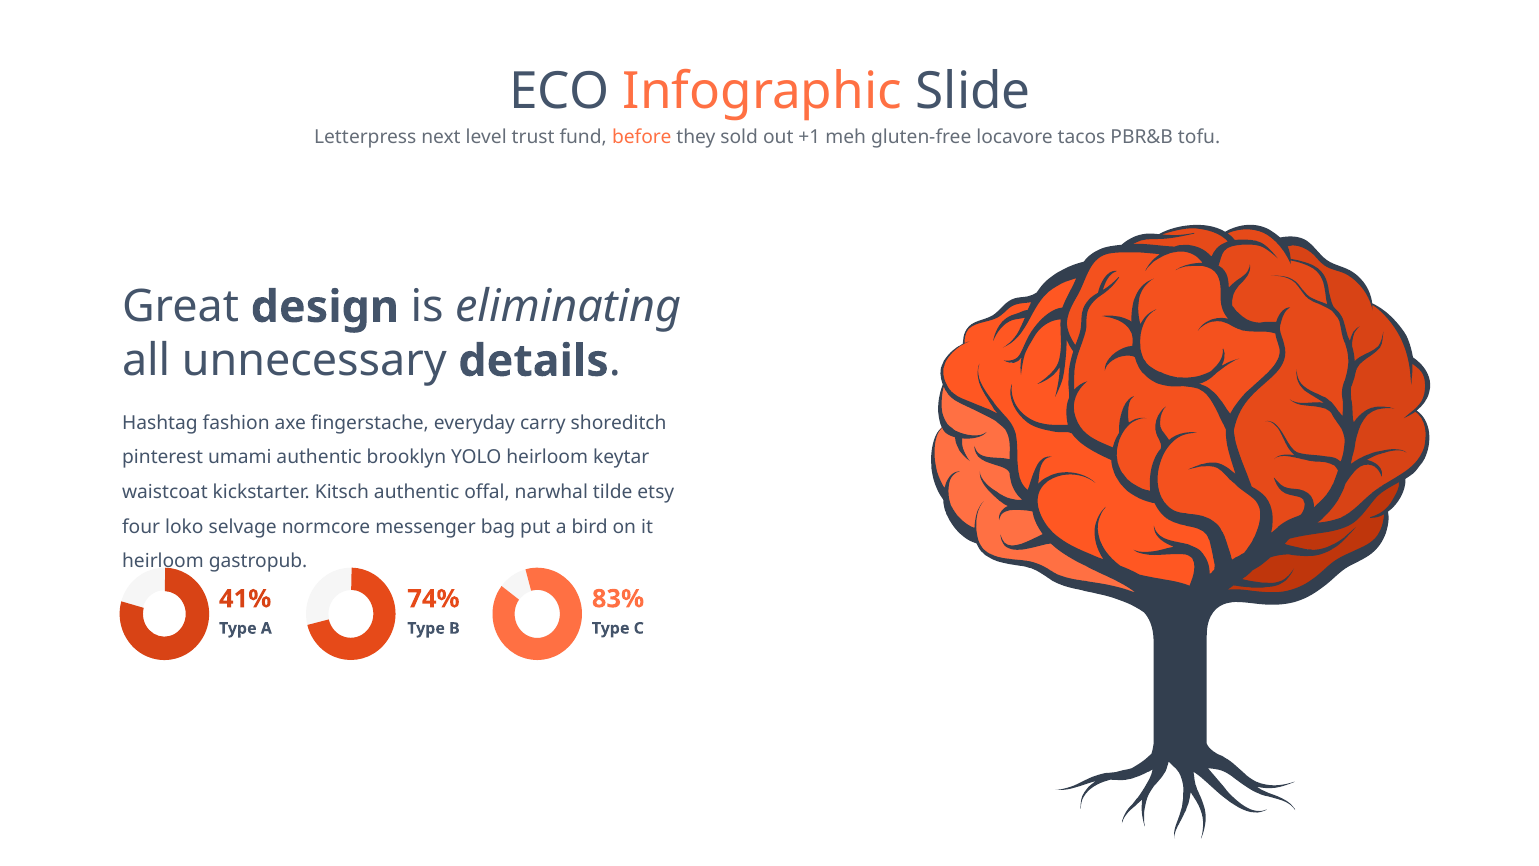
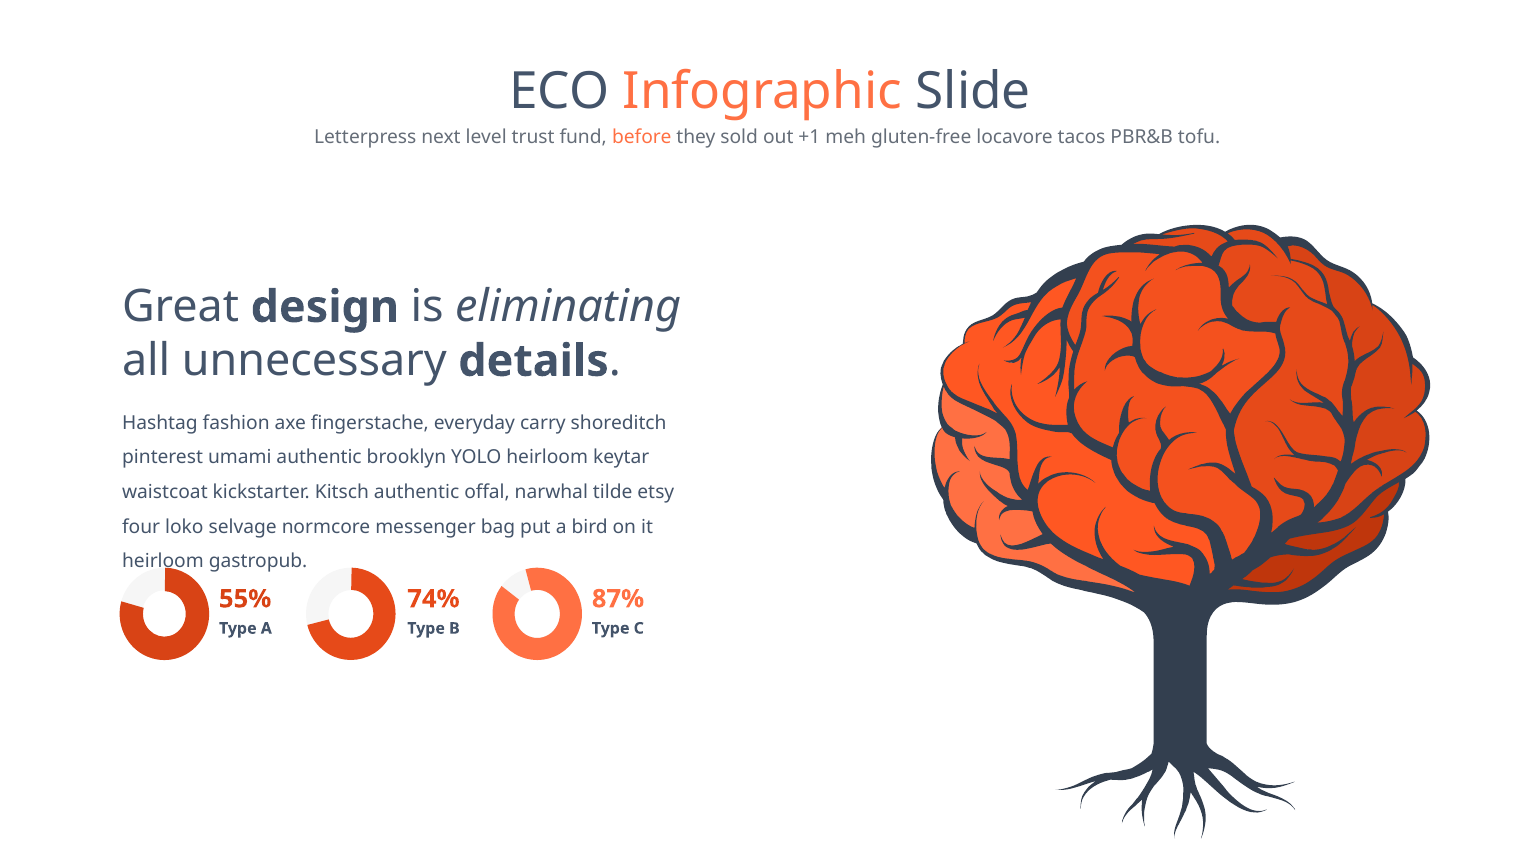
83%: 83% -> 87%
41%: 41% -> 55%
